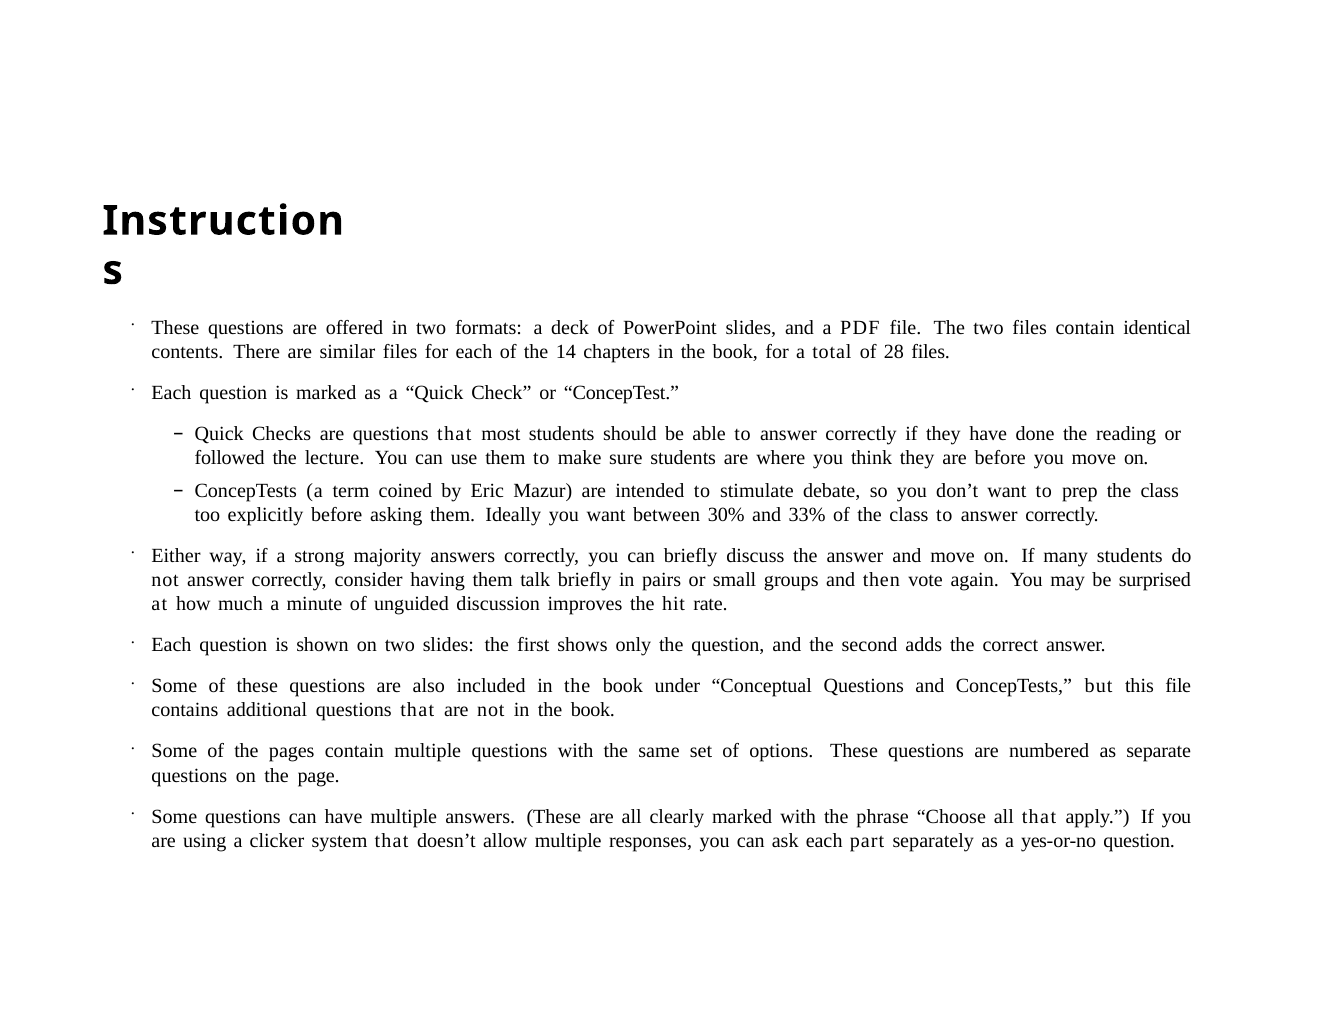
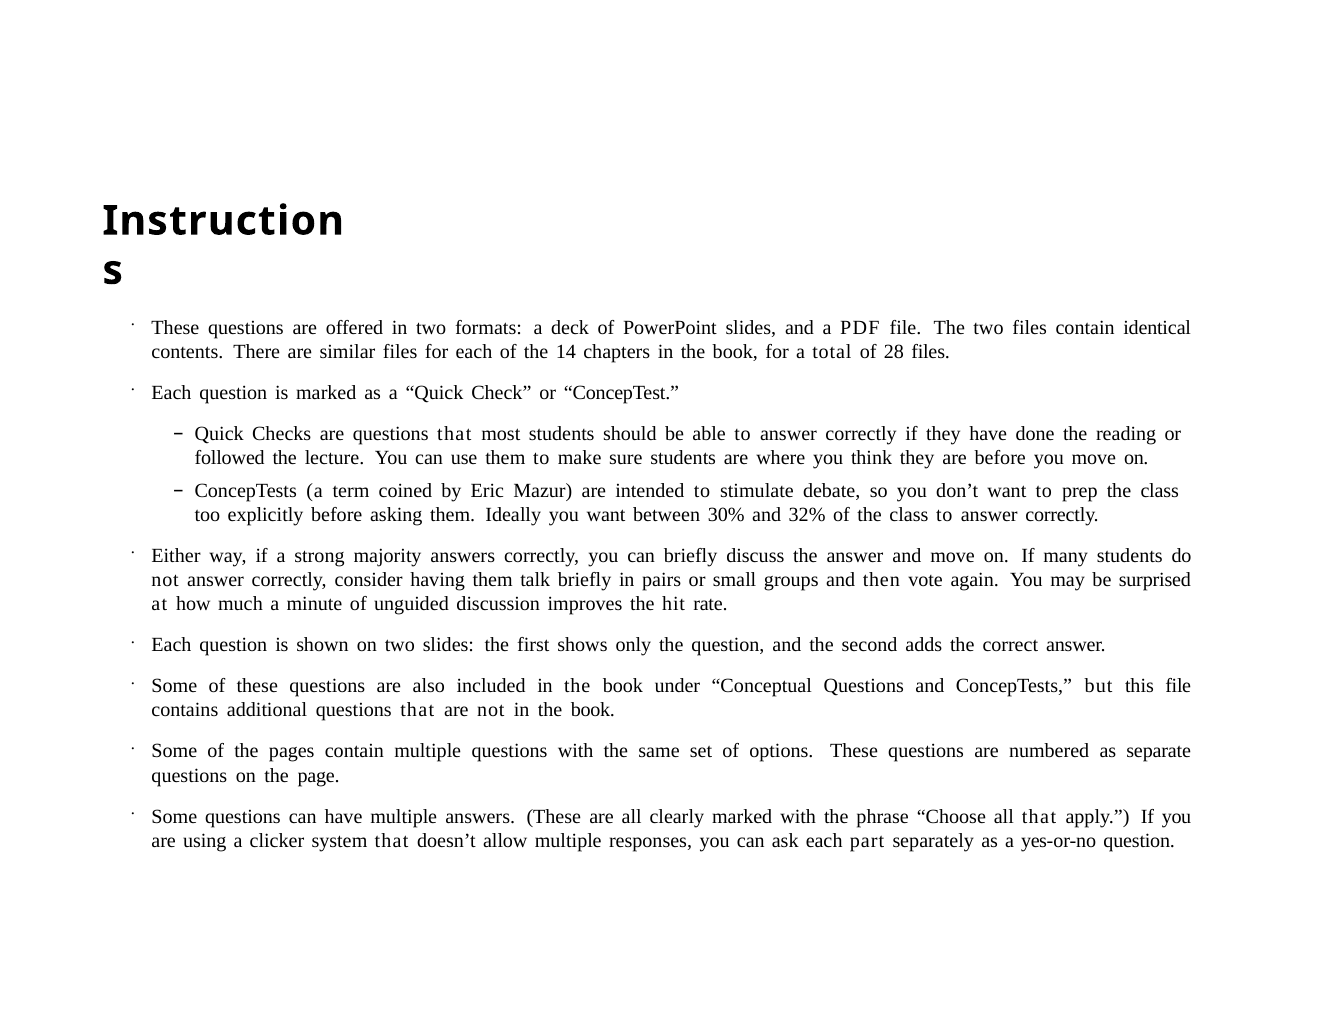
33%: 33% -> 32%
